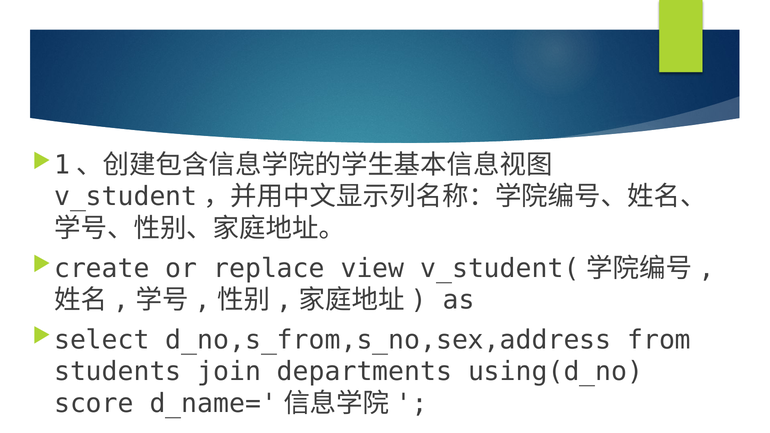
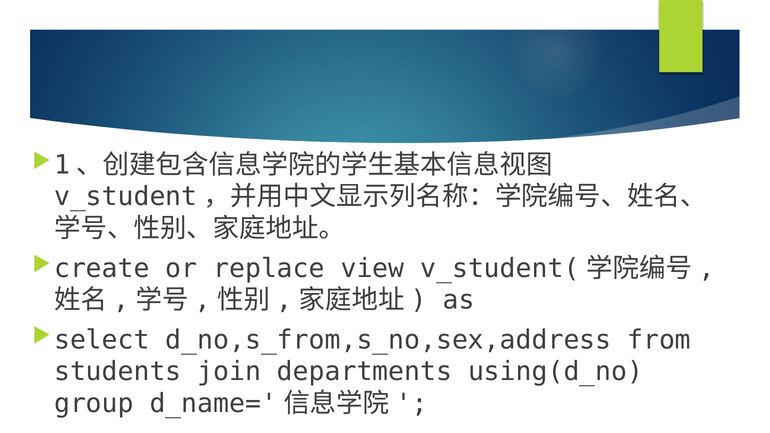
score: score -> group
